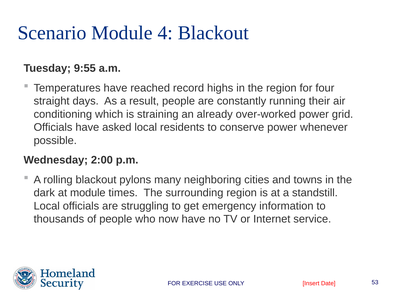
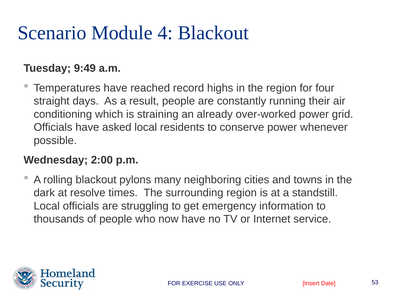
9:55: 9:55 -> 9:49
at module: module -> resolve
